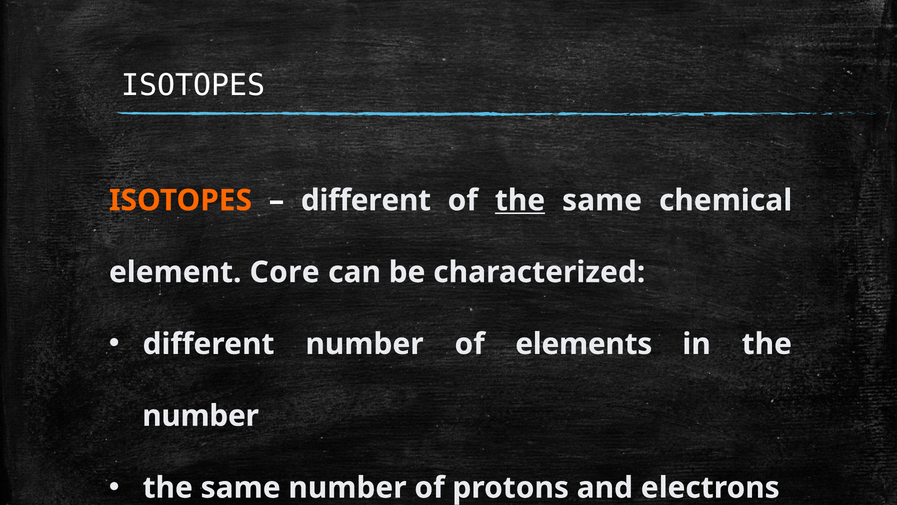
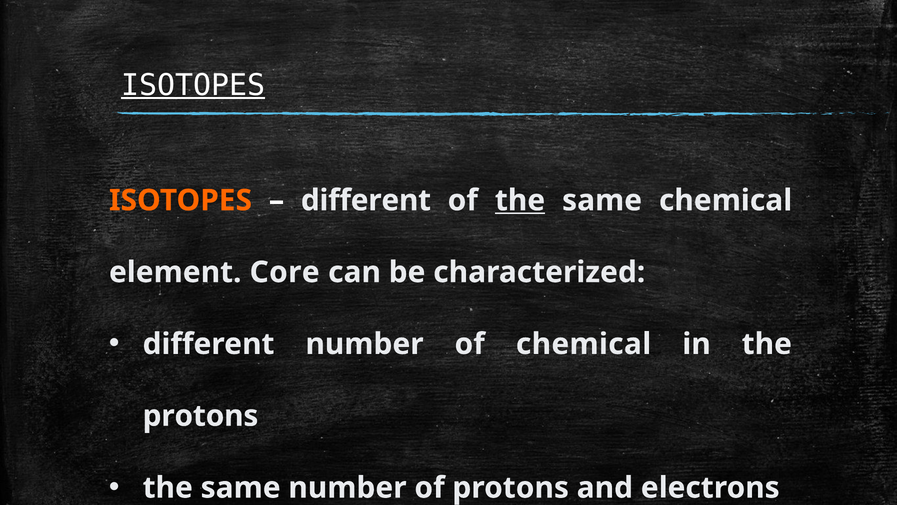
ISOTOPES at (193, 85) underline: none -> present
of elements: elements -> chemical
number at (201, 416): number -> protons
